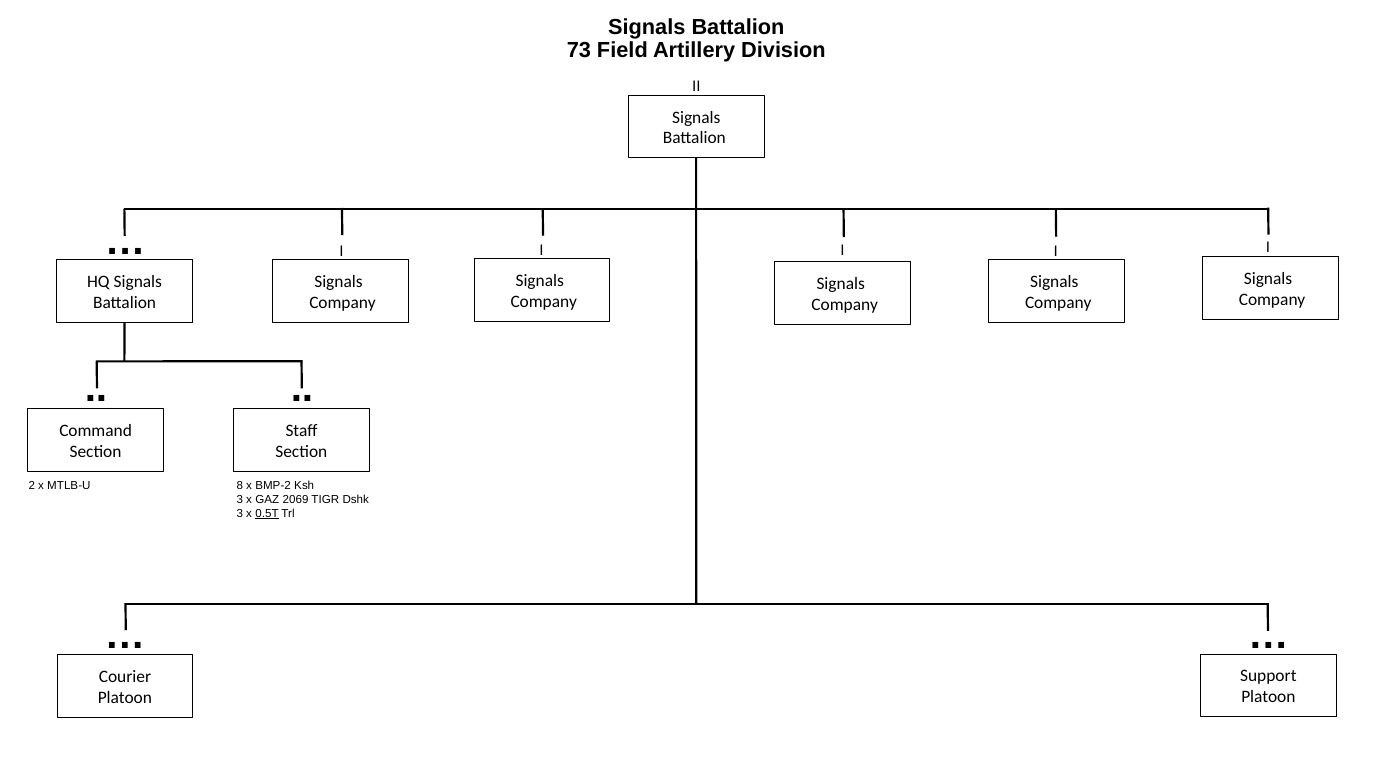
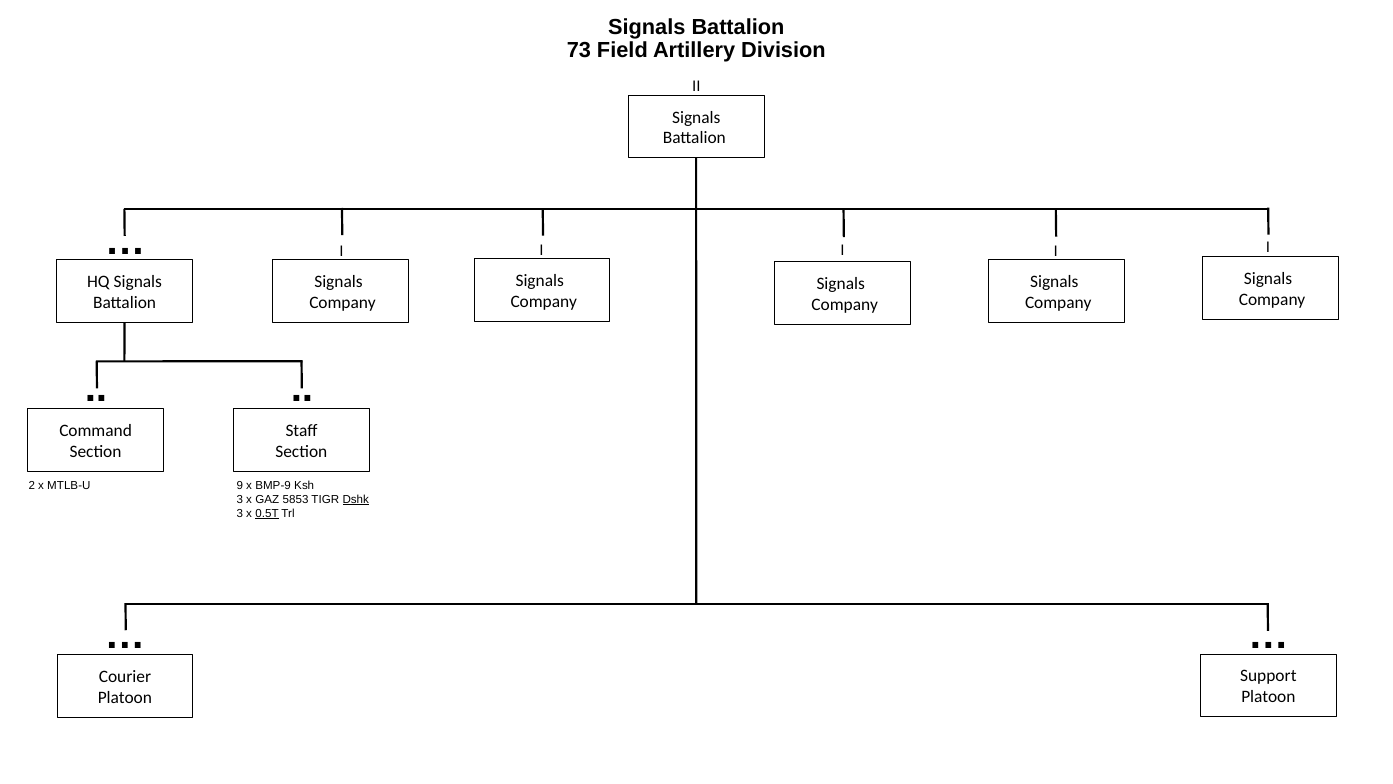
8: 8 -> 9
BMP-2: BMP-2 -> BMP-9
2069: 2069 -> 5853
Dshk underline: none -> present
